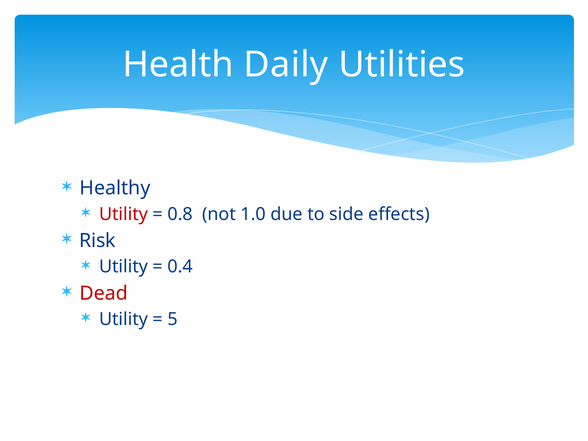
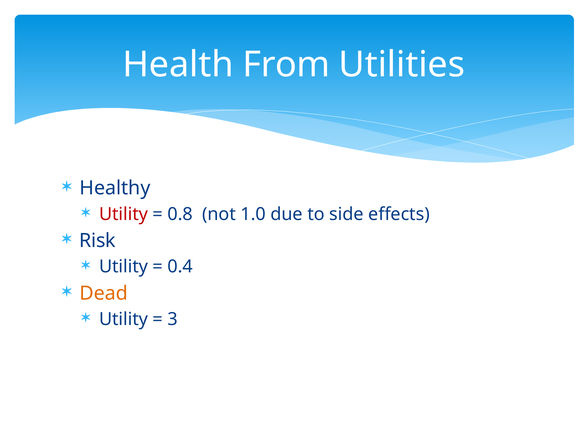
Daily: Daily -> From
Dead colour: red -> orange
5: 5 -> 3
